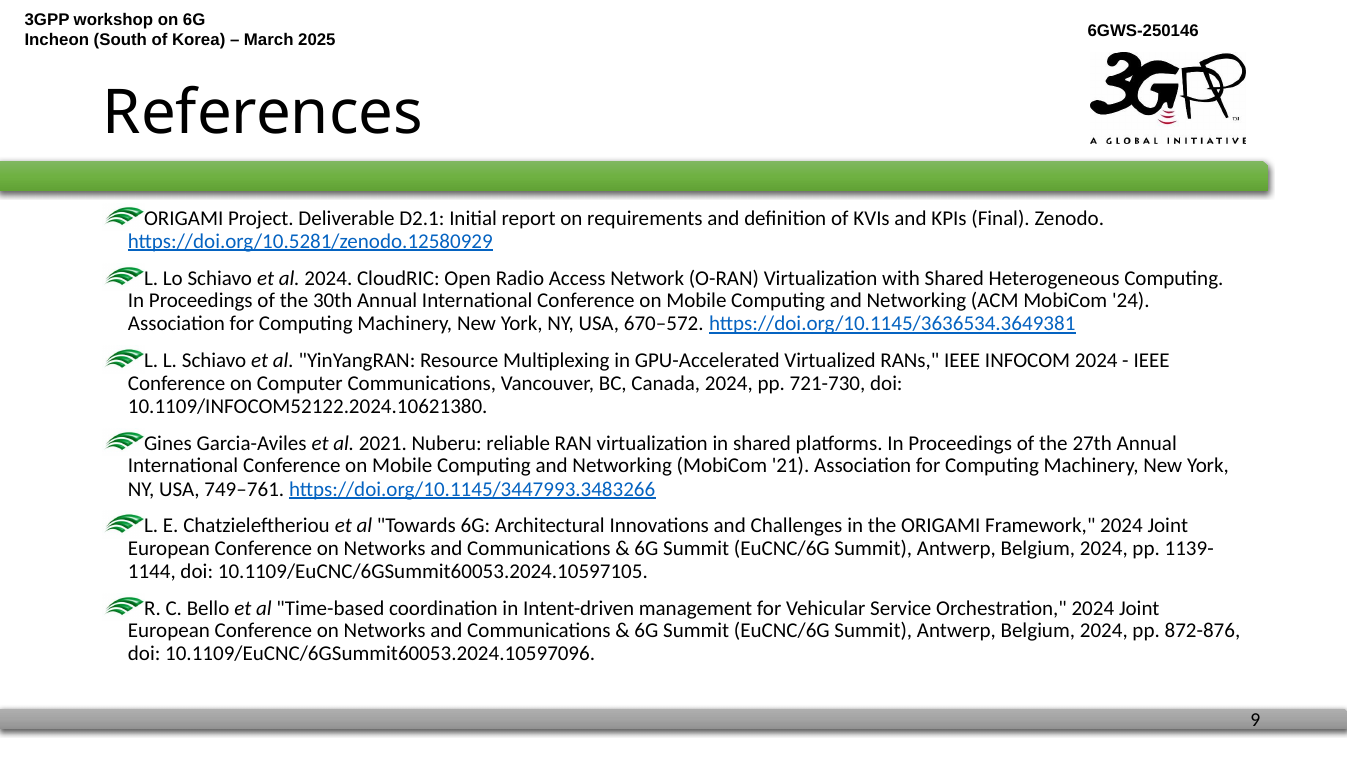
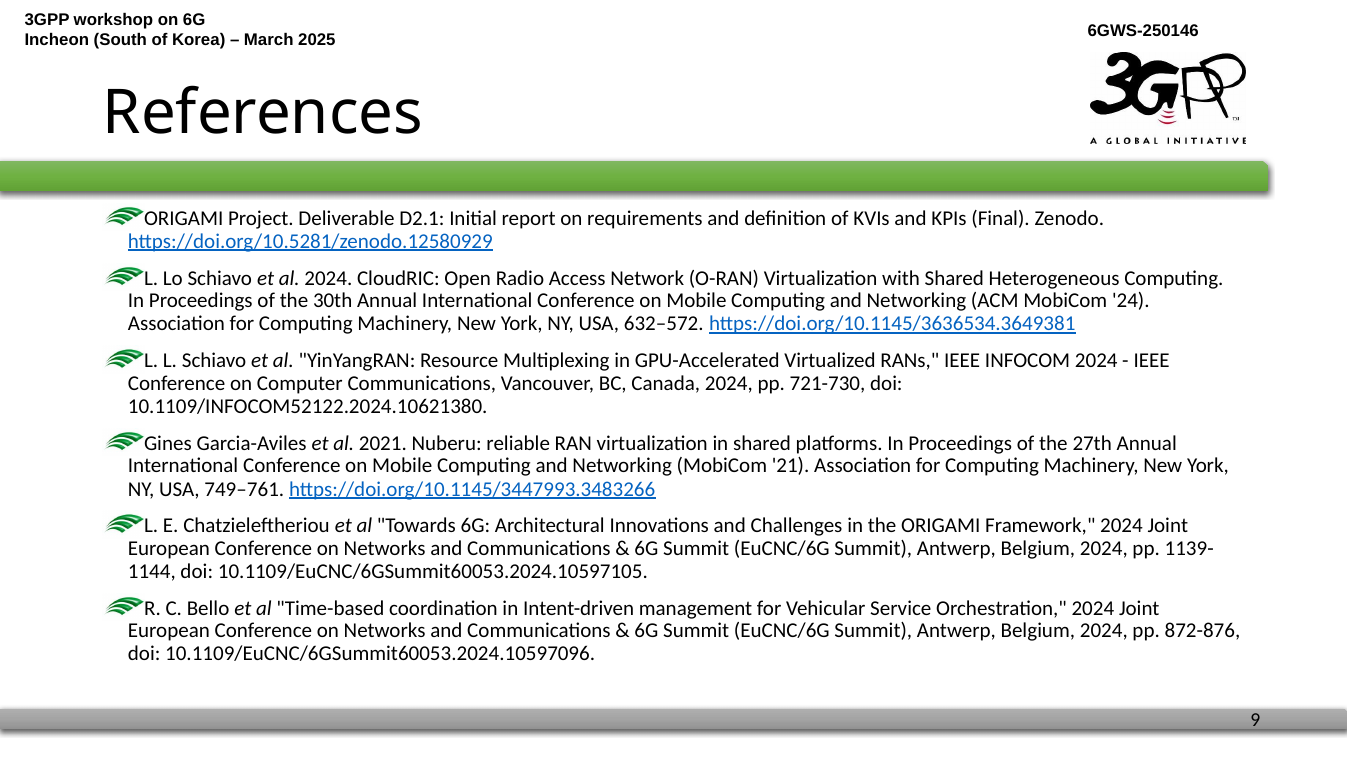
670–572: 670–572 -> 632–572
